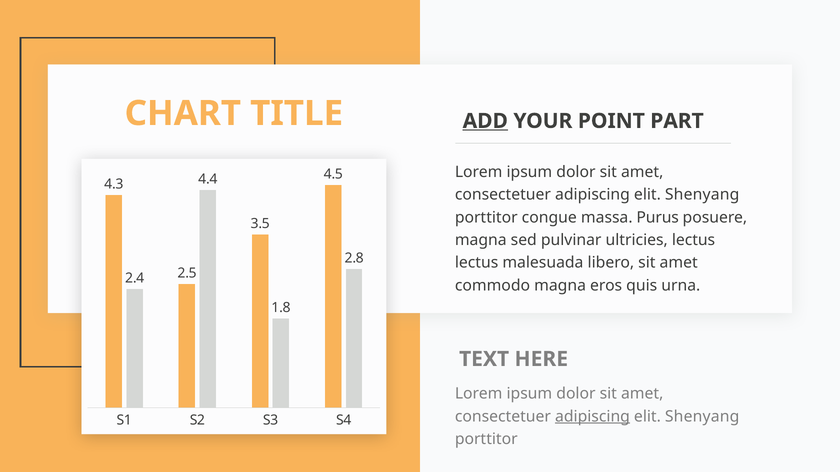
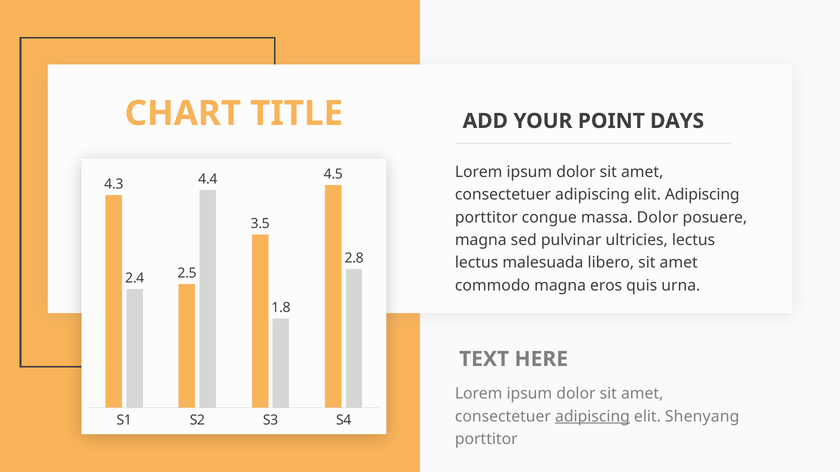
ADD underline: present -> none
PART: PART -> DAYS
Shenyang at (702, 195): Shenyang -> Adipiscing
massa Purus: Purus -> Dolor
